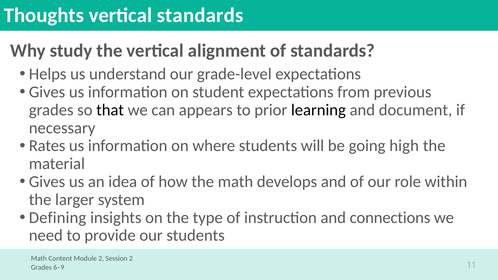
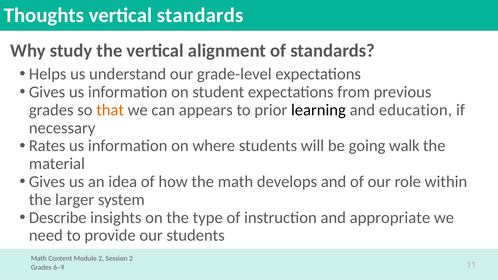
that colour: black -> orange
document: document -> education
high: high -> walk
Defining: Defining -> Describe
connections: connections -> appropriate
